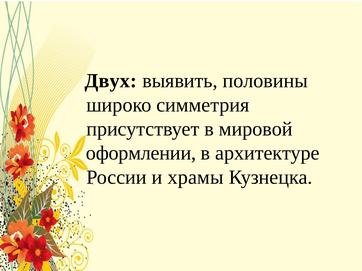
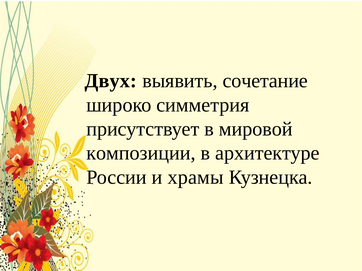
половины: половины -> сочетание
оформлении: оформлении -> композиции
